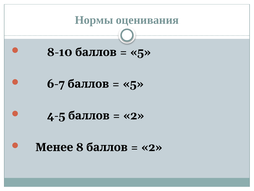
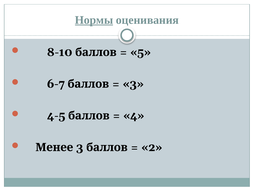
Нормы underline: none -> present
5 at (133, 84): 5 -> 3
2 at (134, 115): 2 -> 4
Менее 8: 8 -> 3
